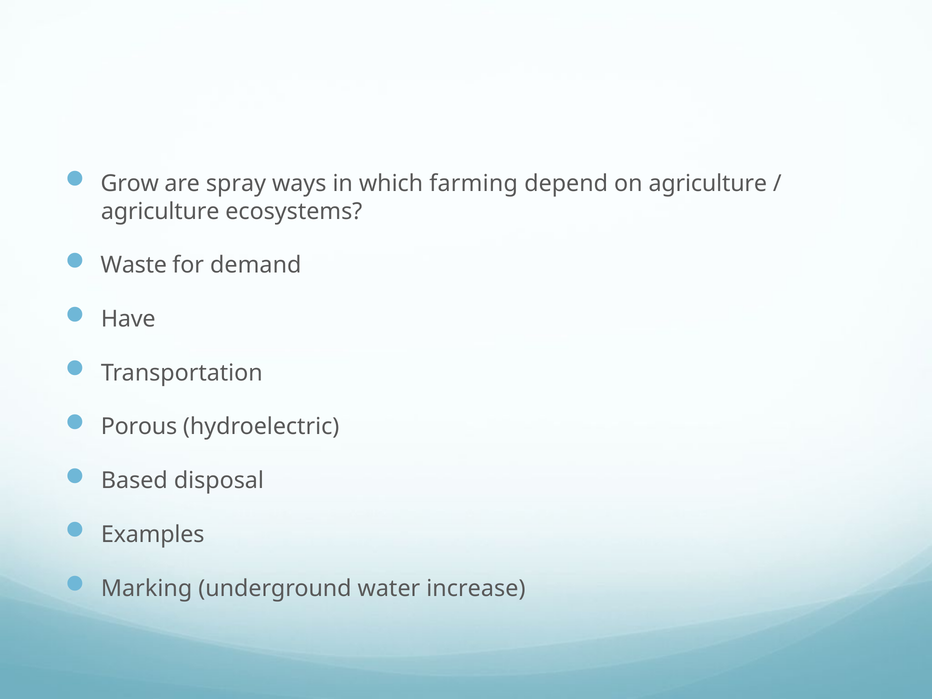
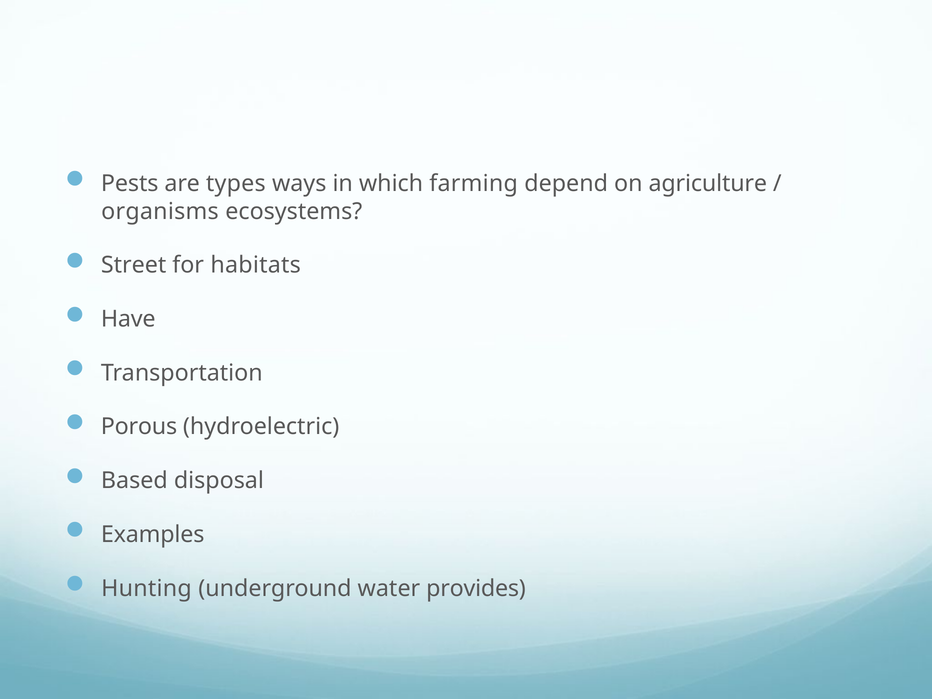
Grow: Grow -> Pests
spray: spray -> types
agriculture at (160, 211): agriculture -> organisms
Waste: Waste -> Street
demand: demand -> habitats
Marking: Marking -> Hunting
increase: increase -> provides
